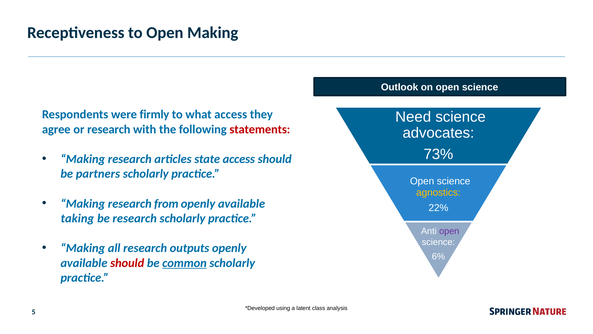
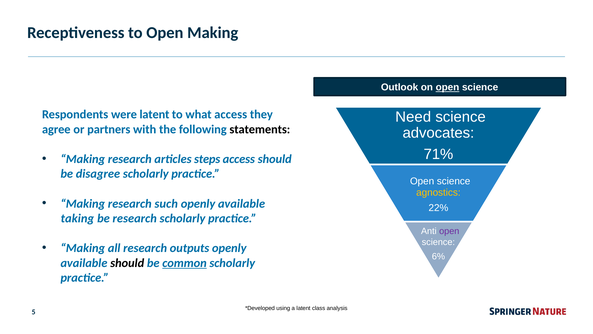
open at (447, 87) underline: none -> present
were firmly: firmly -> latent
or research: research -> partners
statements colour: red -> black
73%: 73% -> 71%
state: state -> steps
partners: partners -> disagree
from: from -> such
should at (127, 263) colour: red -> black
